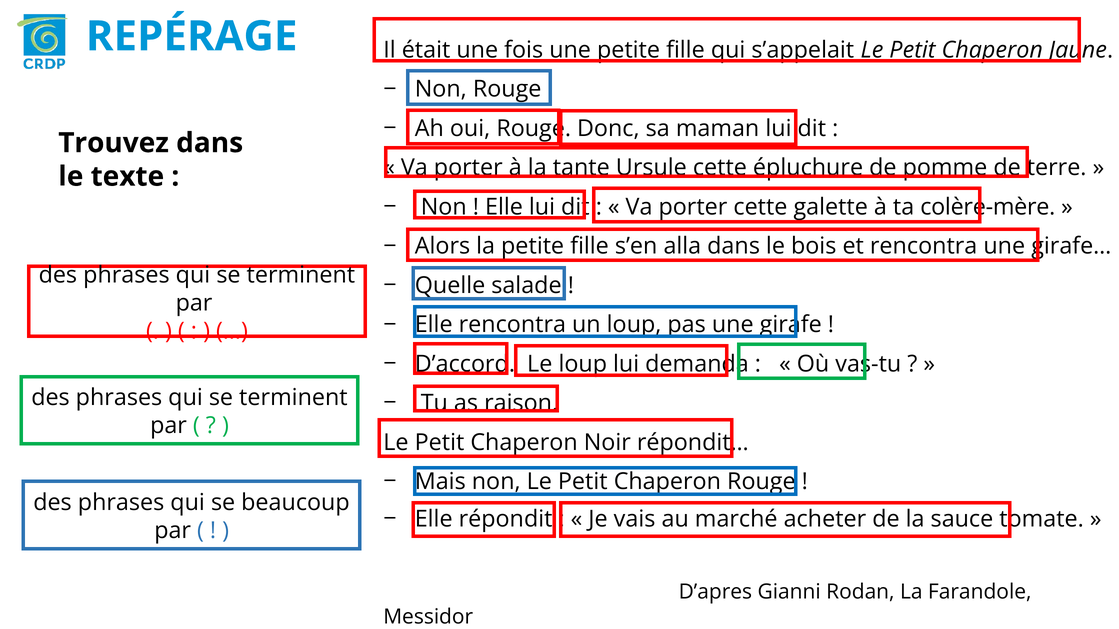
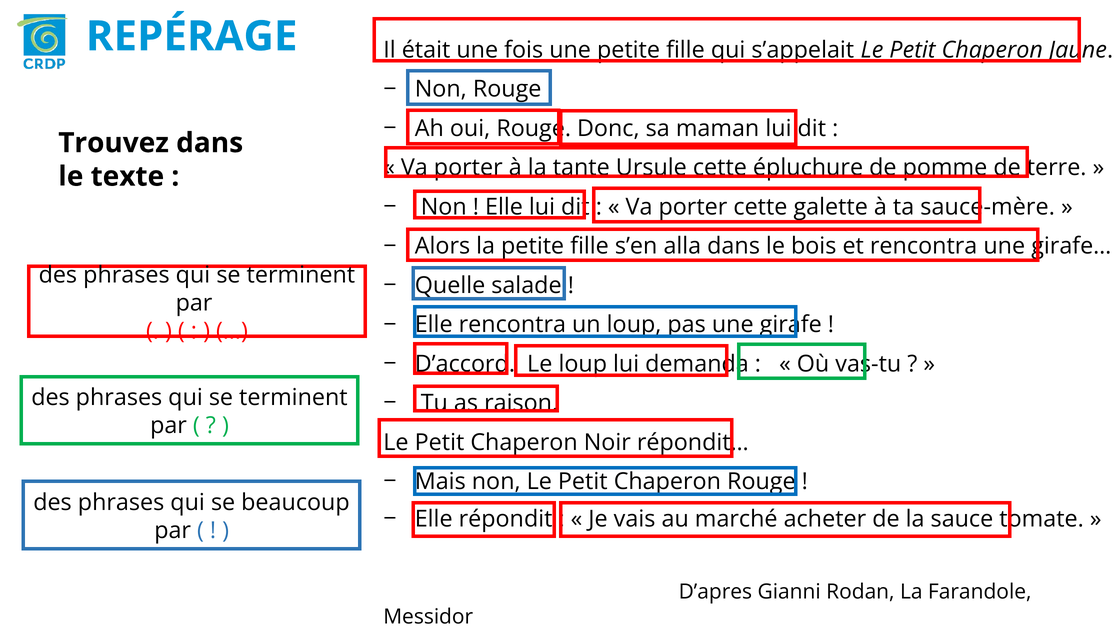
colère-mère: colère-mère -> sauce-mère
